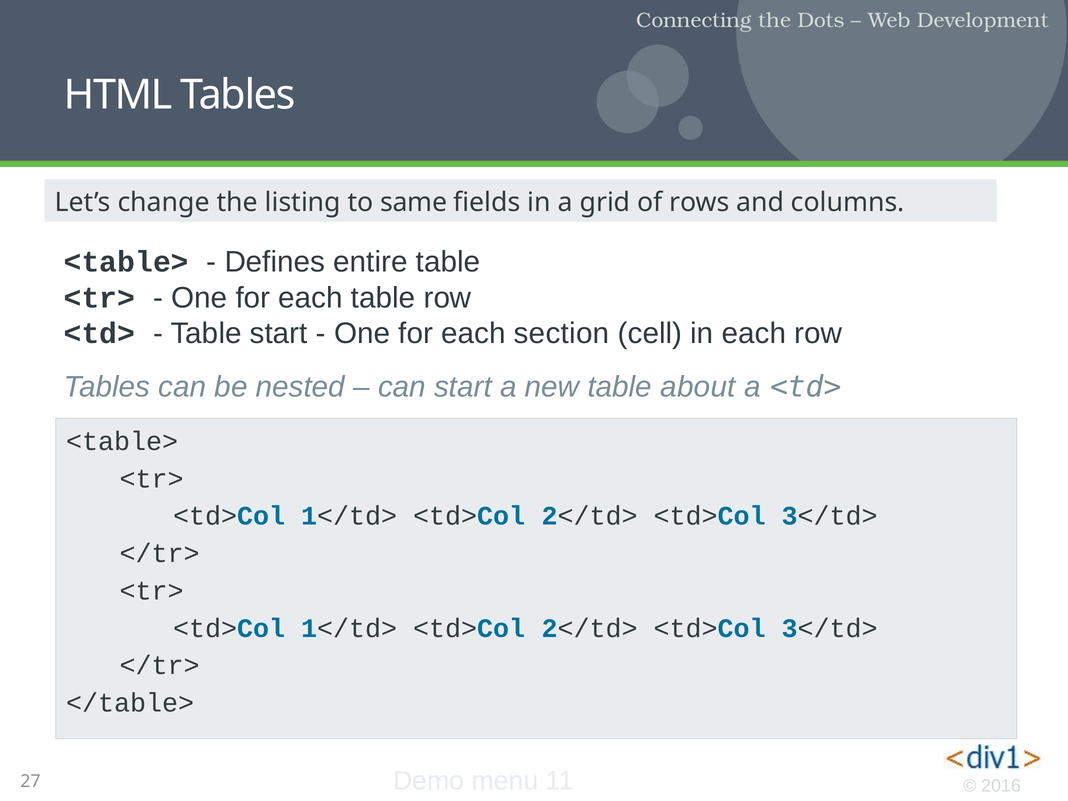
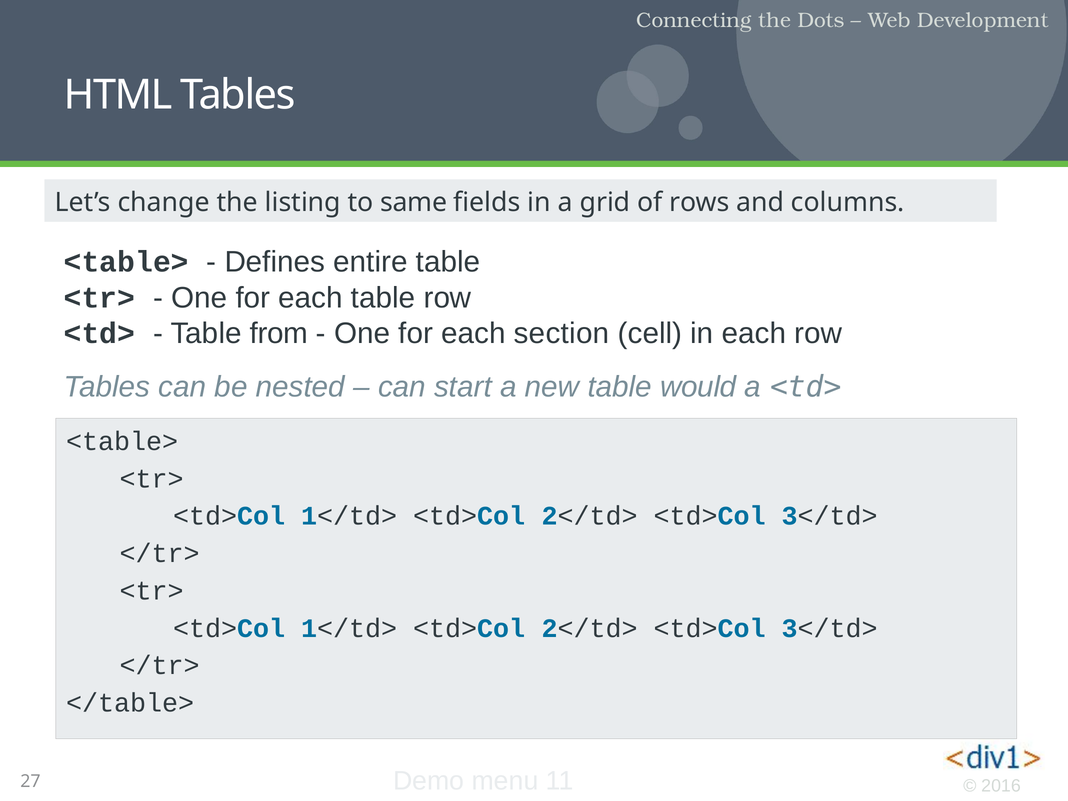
Table start: start -> from
about: about -> would
